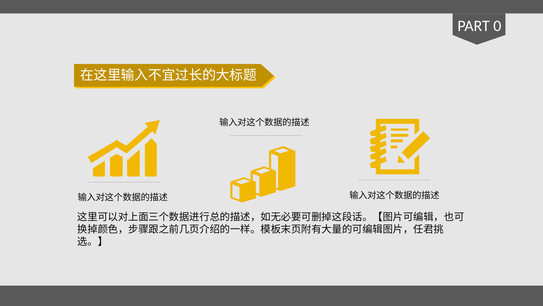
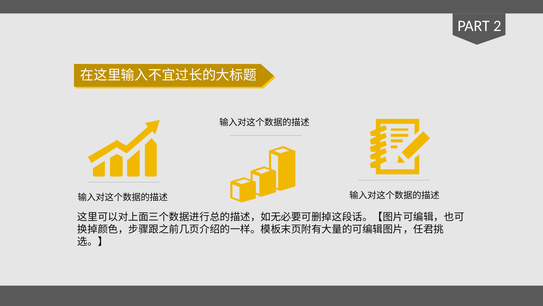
0: 0 -> 2
